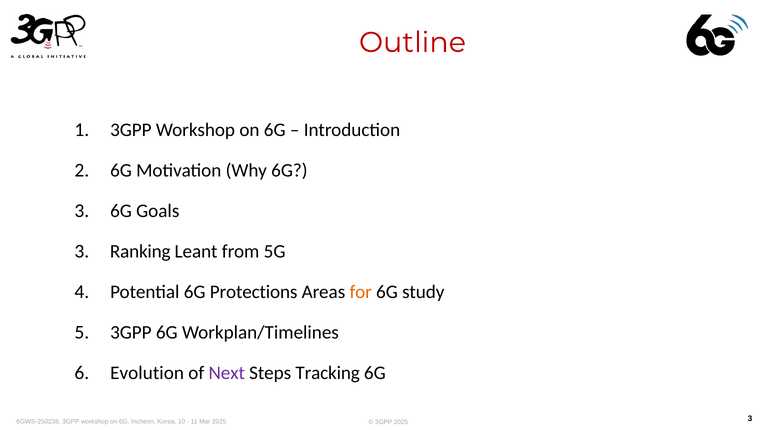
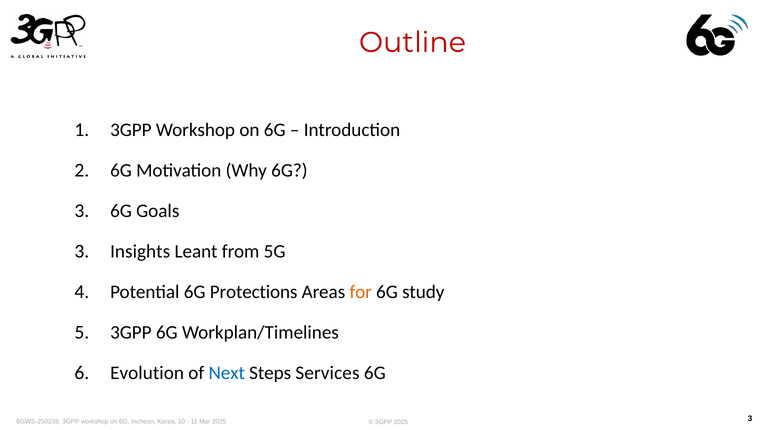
Ranking: Ranking -> Insights
Next colour: purple -> blue
Tracking: Tracking -> Services
